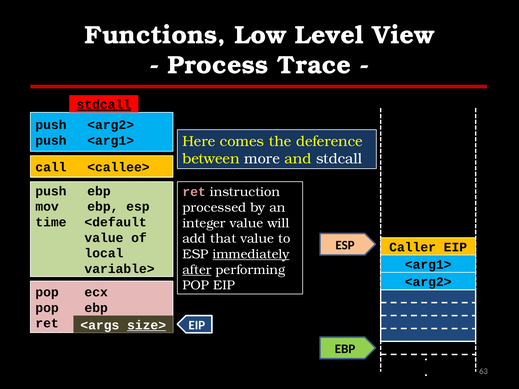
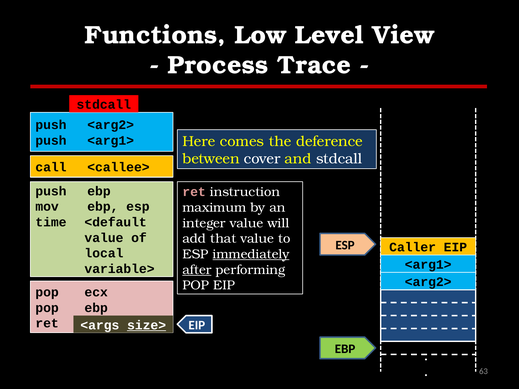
stdcall at (104, 105) underline: present -> none
more: more -> cover
processed: processed -> maximum
